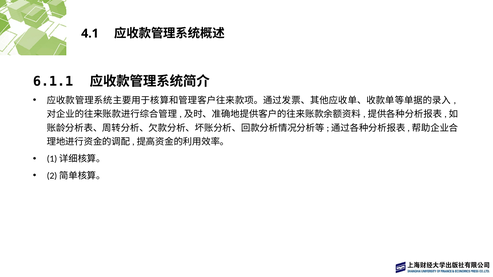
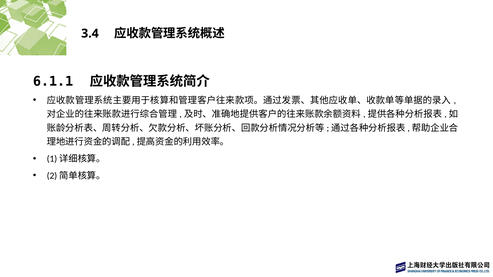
4.1: 4.1 -> 3.4
